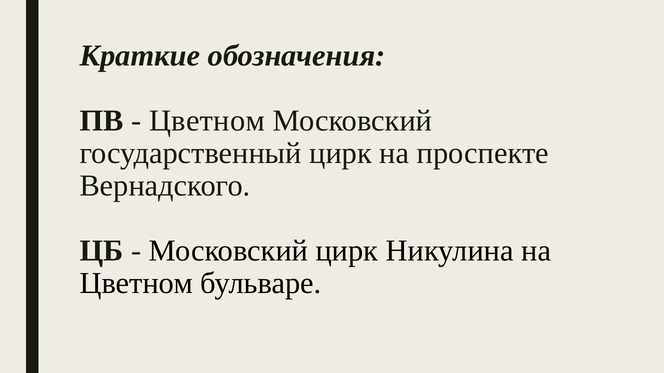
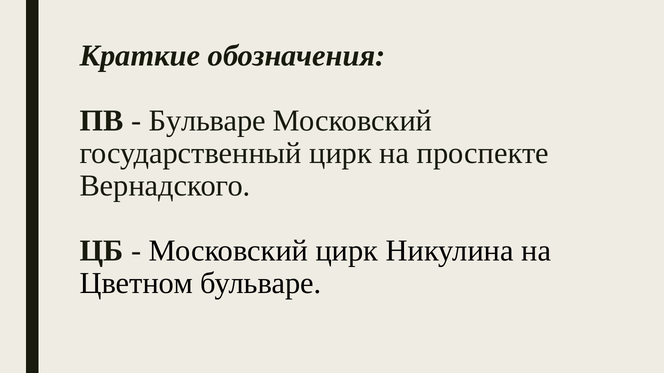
Цветном at (207, 121): Цветном -> Бульваре
